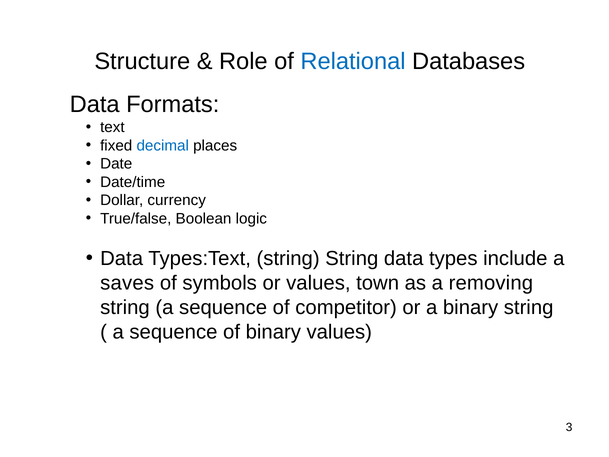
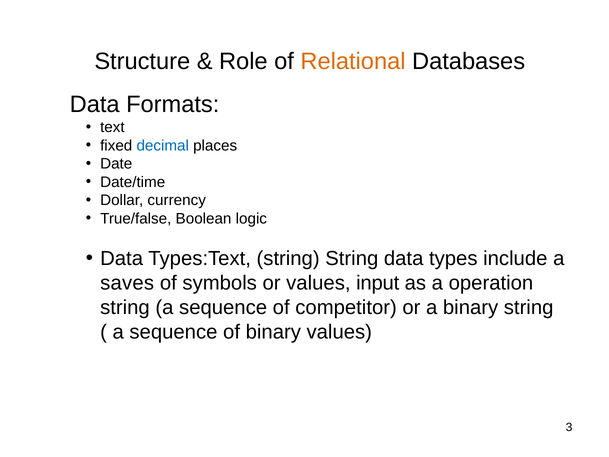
Relational colour: blue -> orange
town: town -> input
removing: removing -> operation
